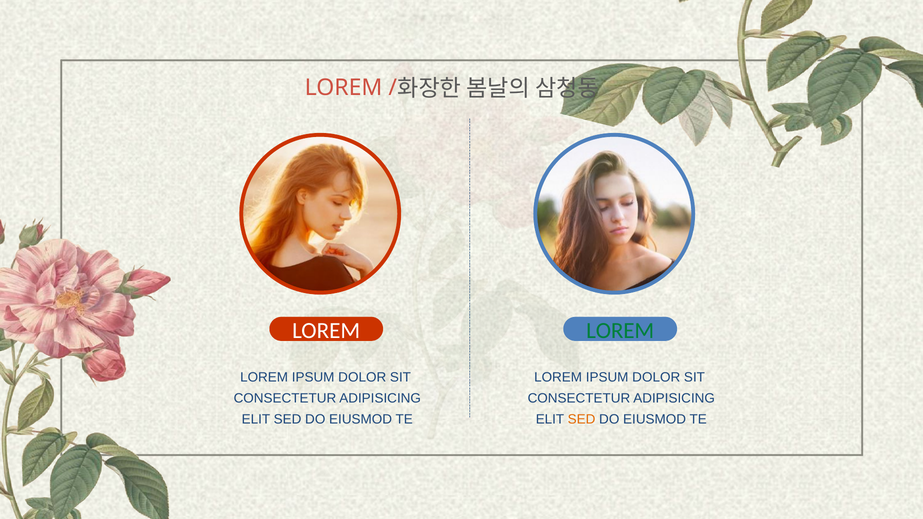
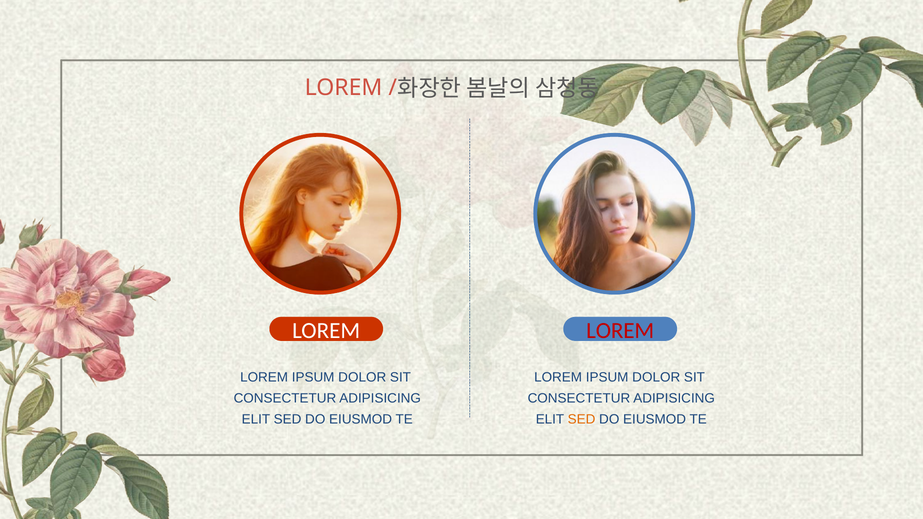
LOREM at (620, 331) colour: green -> red
